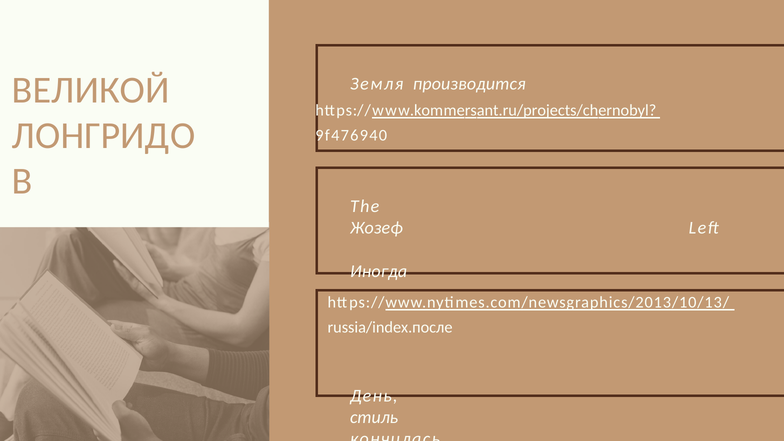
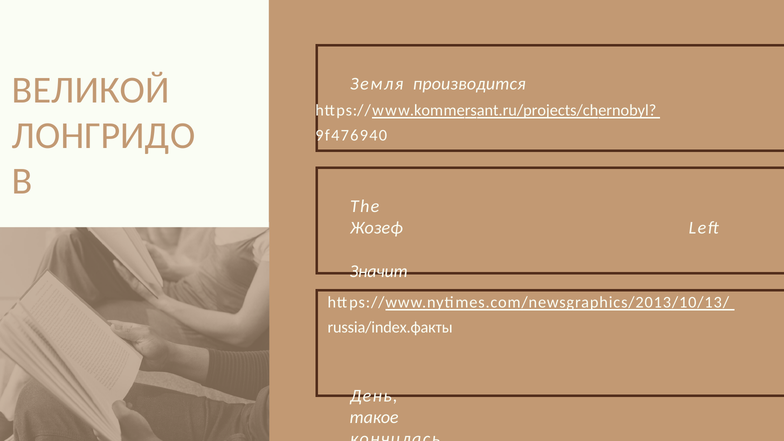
Иногда: Иногда -> Значит
russia/index.после: russia/index.после -> russia/index.факты
стиль: стиль -> такое
